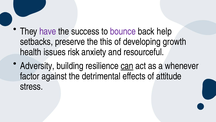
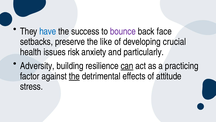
have colour: purple -> blue
help: help -> face
this: this -> like
growth: growth -> crucial
resourceful: resourceful -> particularly
whenever: whenever -> practicing
the at (74, 76) underline: none -> present
